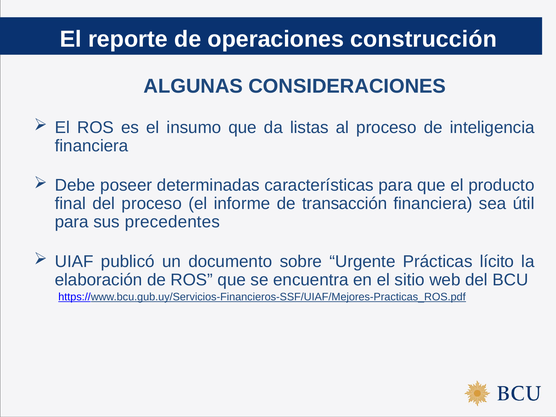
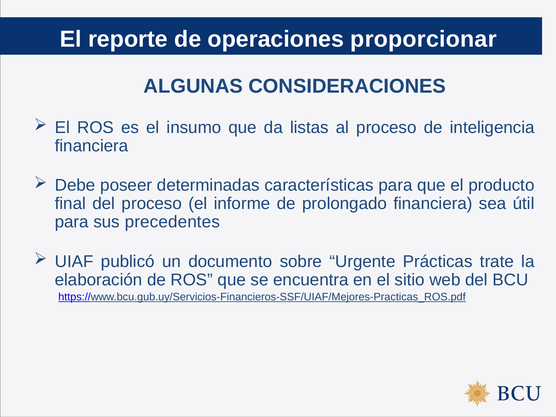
construcción: construcción -> proporcionar
transacción: transacción -> prolongado
lícito: lícito -> trate
